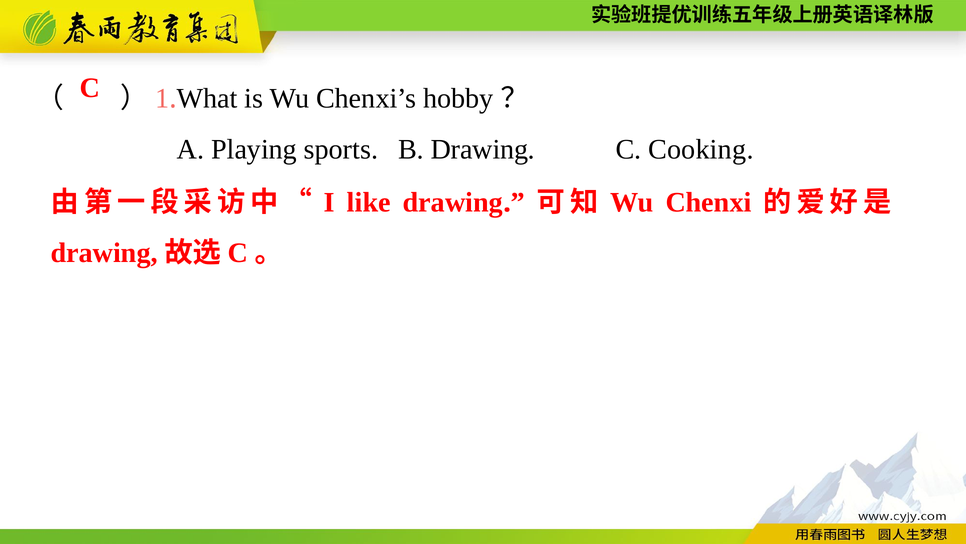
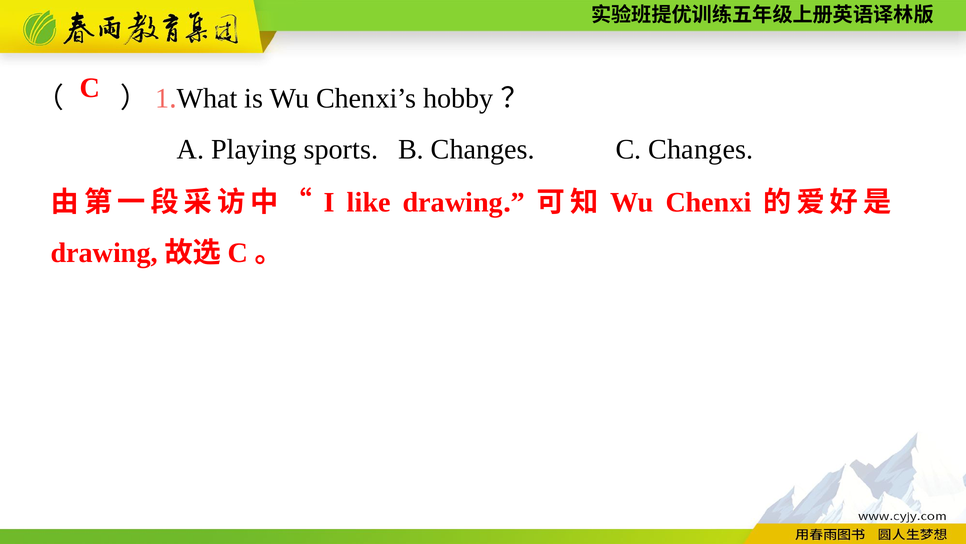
B Drawing: Drawing -> Changes
C Cooking: Cooking -> Changes
